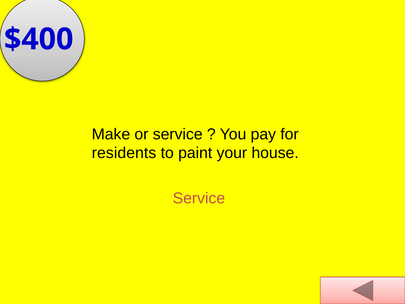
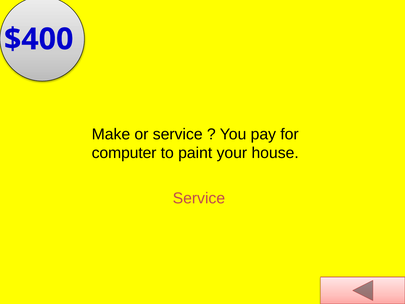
residents: residents -> computer
